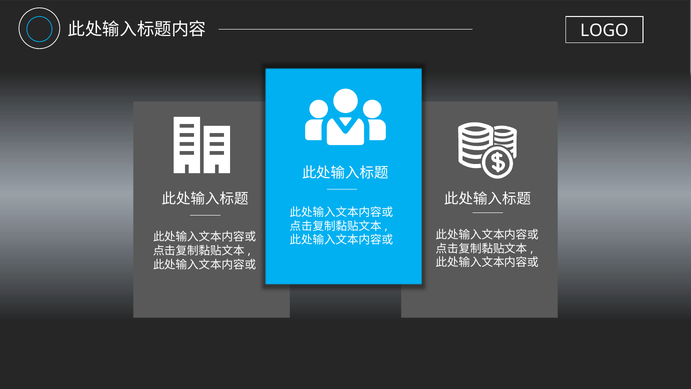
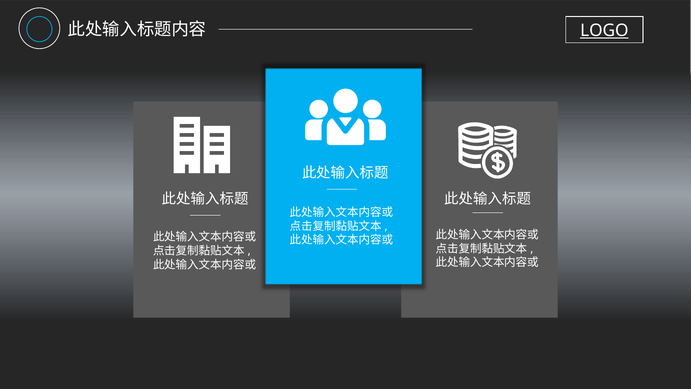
LOGO underline: none -> present
